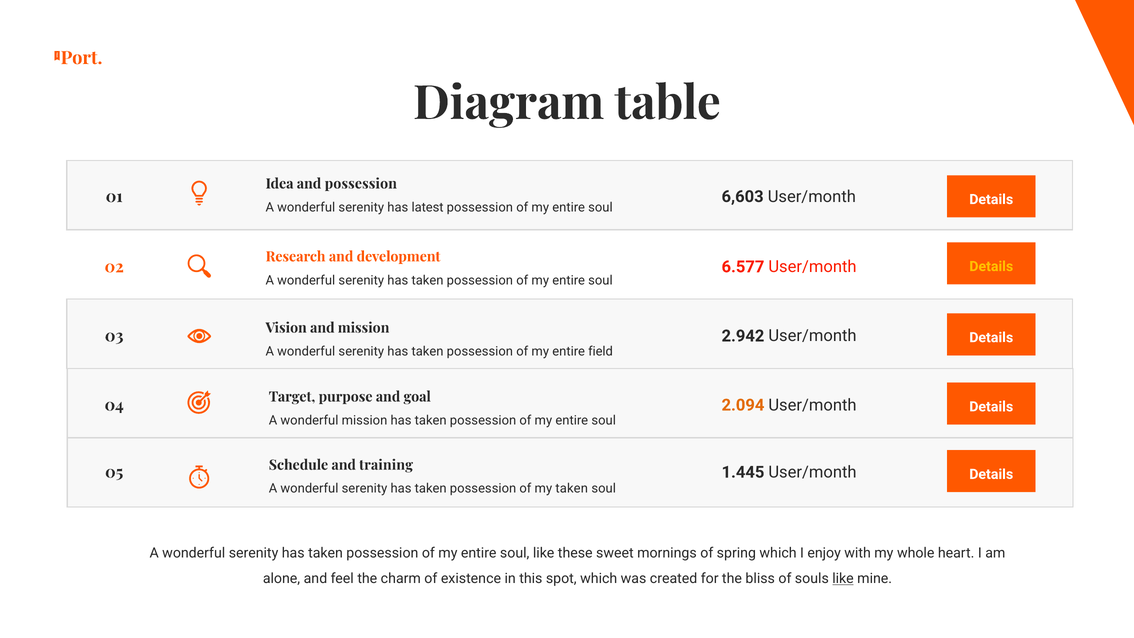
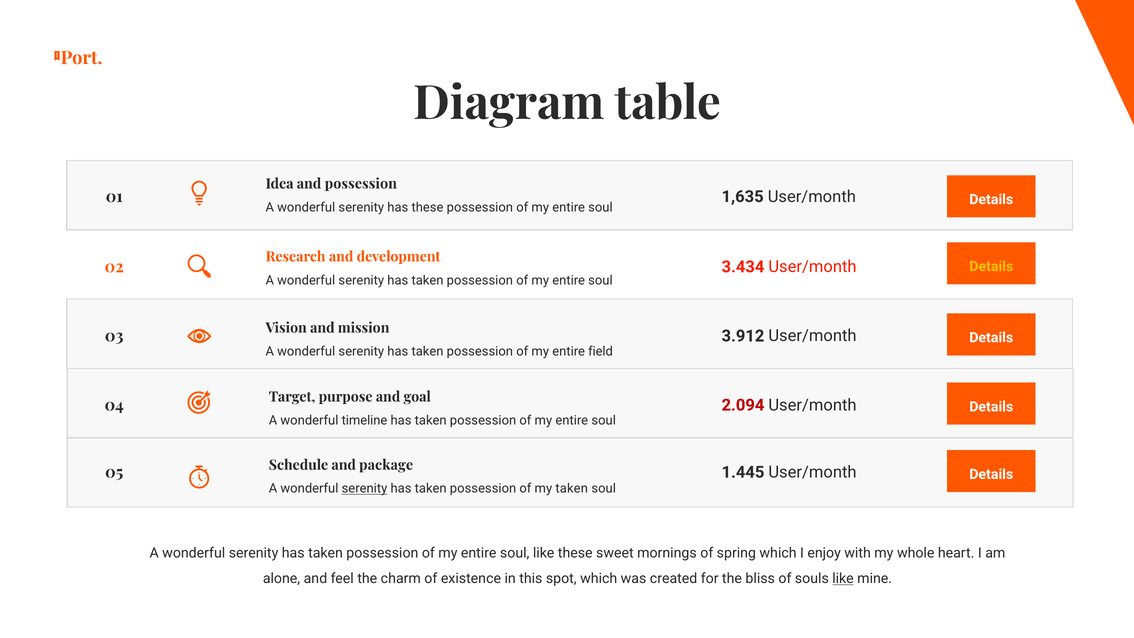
6,603: 6,603 -> 1,635
has latest: latest -> these
6.577: 6.577 -> 3.434
2.942: 2.942 -> 3.912
2.094 colour: orange -> red
wonderful mission: mission -> timeline
training: training -> package
serenity at (364, 488) underline: none -> present
